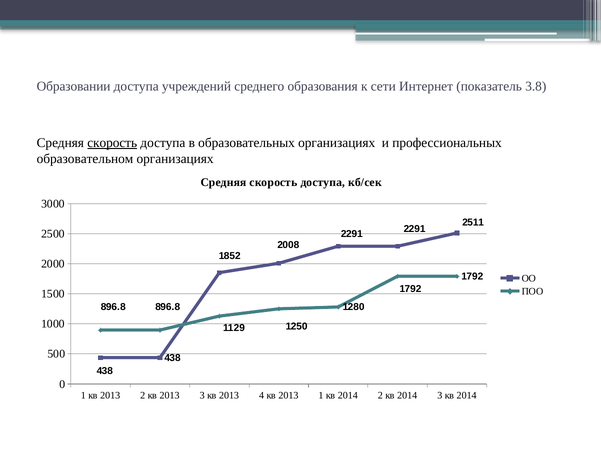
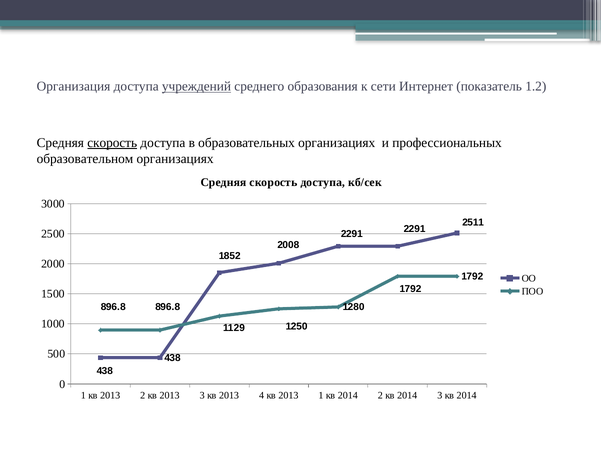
Образовании: Образовании -> Организация
учреждений underline: none -> present
3.8: 3.8 -> 1.2
